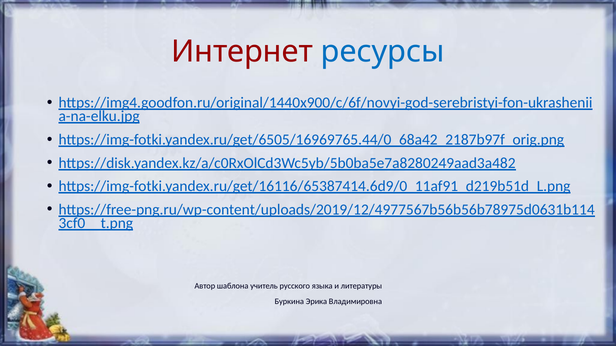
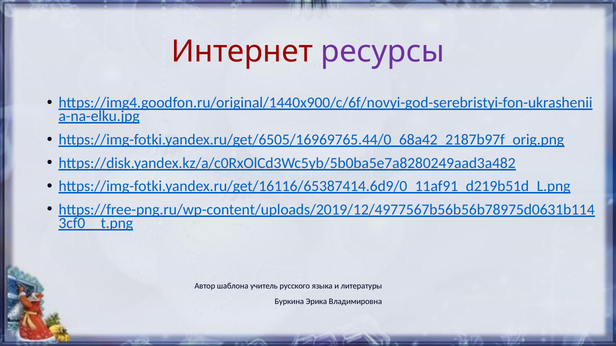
ресурсы colour: blue -> purple
